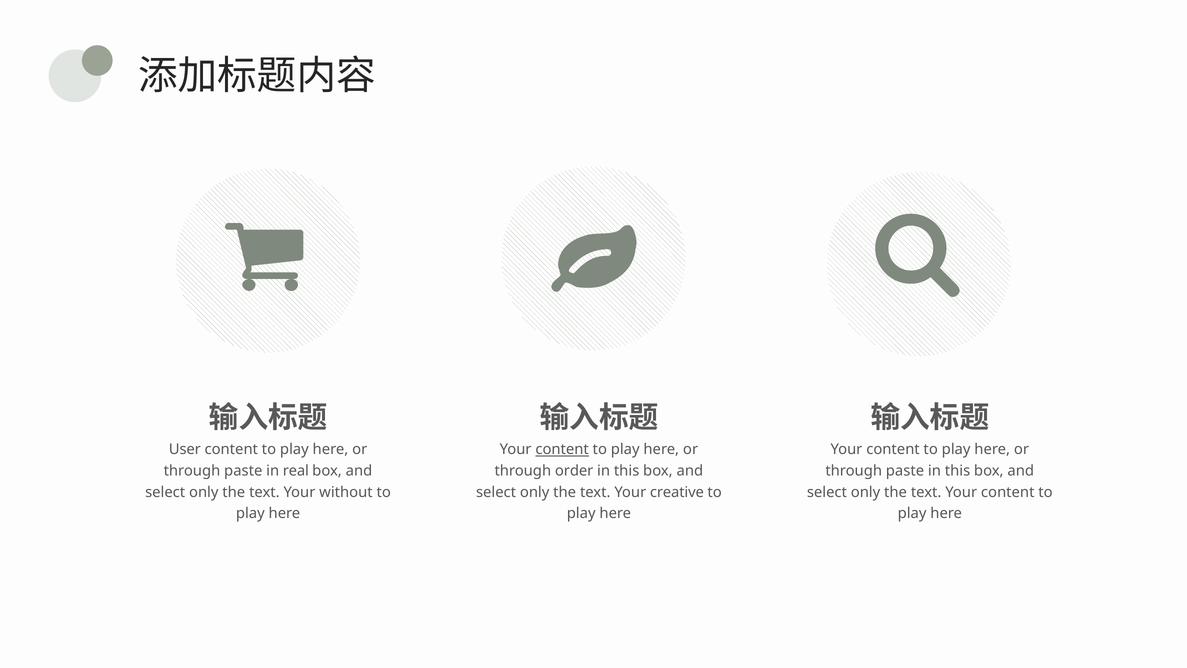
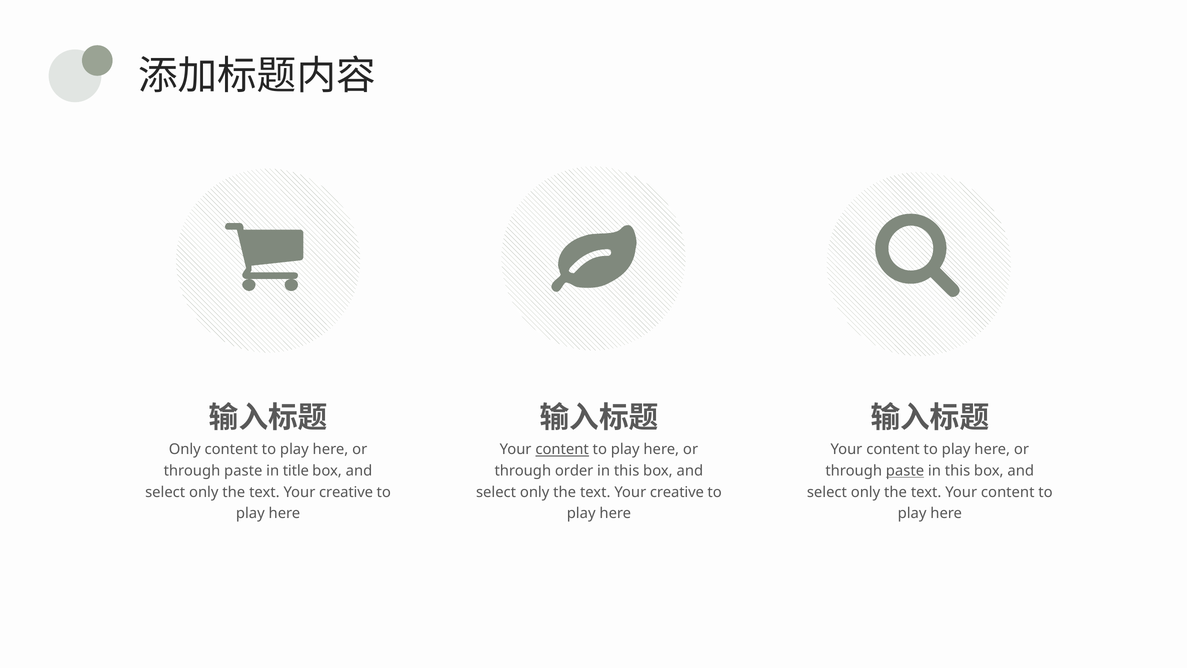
User at (185, 449): User -> Only
real: real -> title
paste at (905, 471) underline: none -> present
without at (346, 492): without -> creative
